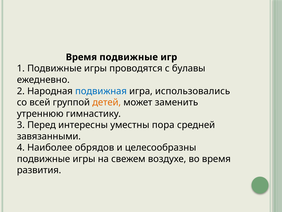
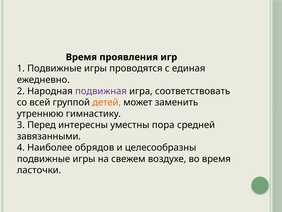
Время подвижные: подвижные -> проявления
булавы: булавы -> единая
подвижная colour: blue -> purple
использовались: использовались -> соответствовать
развития: развития -> ласточки
